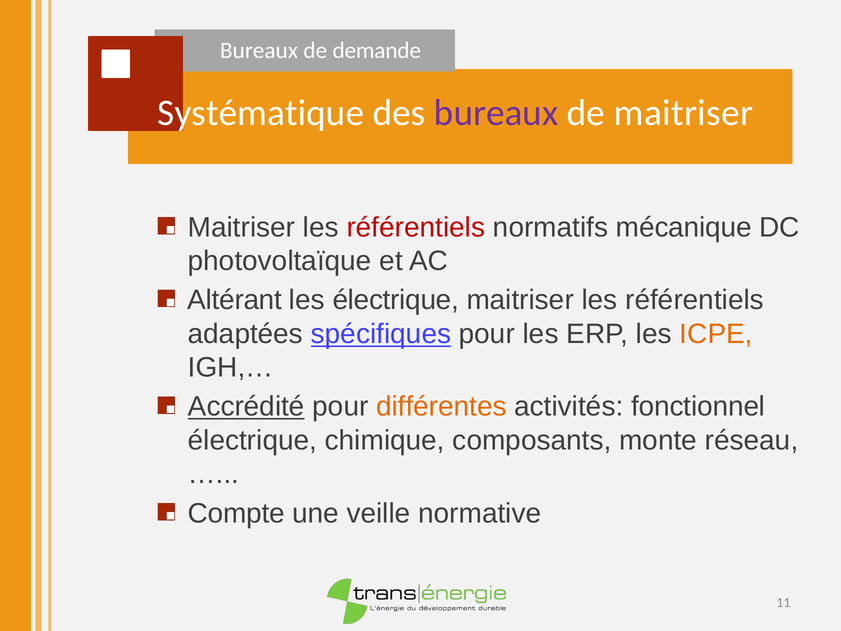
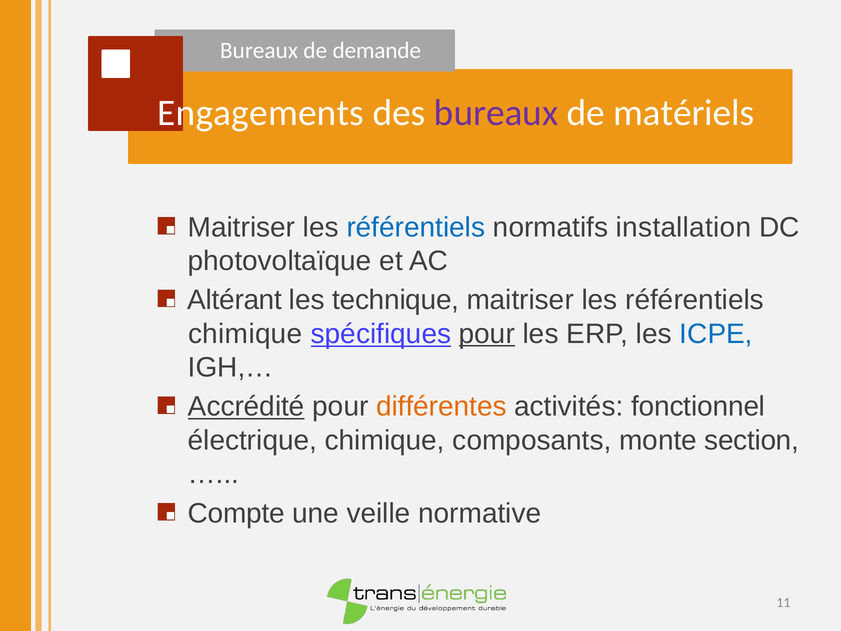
Systématique: Systématique -> Engagements
de maitriser: maitriser -> matériels
référentiels at (416, 227) colour: red -> blue
mécanique: mécanique -> installation
les électrique: électrique -> technique
adaptées at (245, 334): adaptées -> chimique
pour at (487, 334) underline: none -> present
ICPE colour: orange -> blue
réseau: réseau -> section
